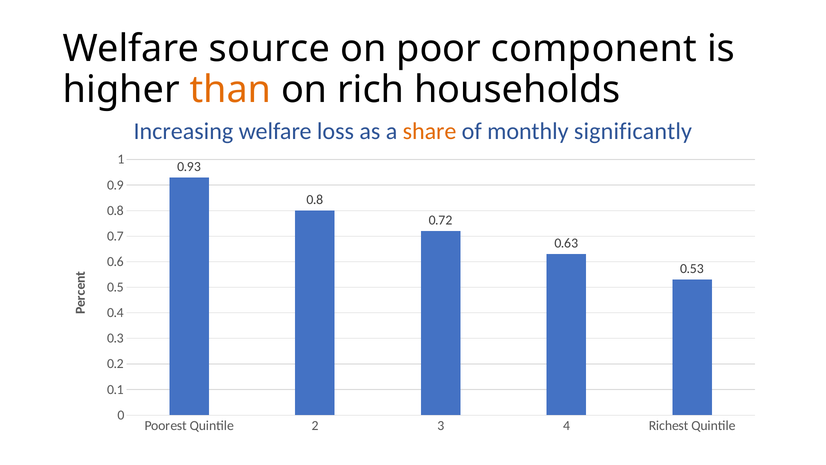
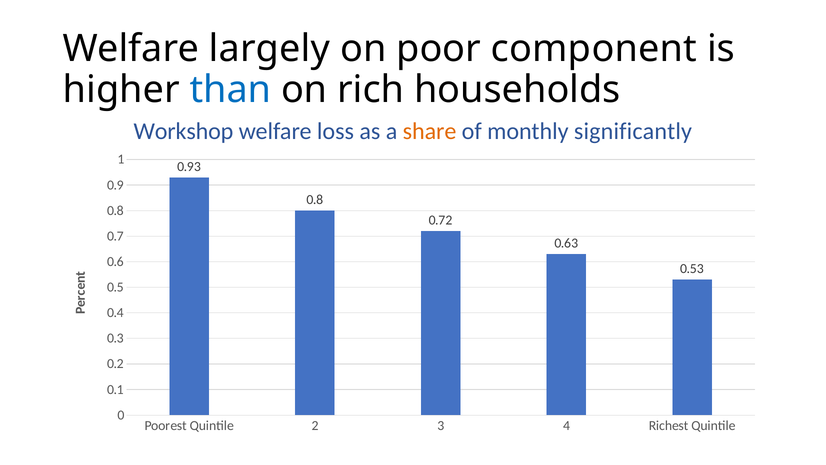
source: source -> largely
than colour: orange -> blue
Increasing: Increasing -> Workshop
